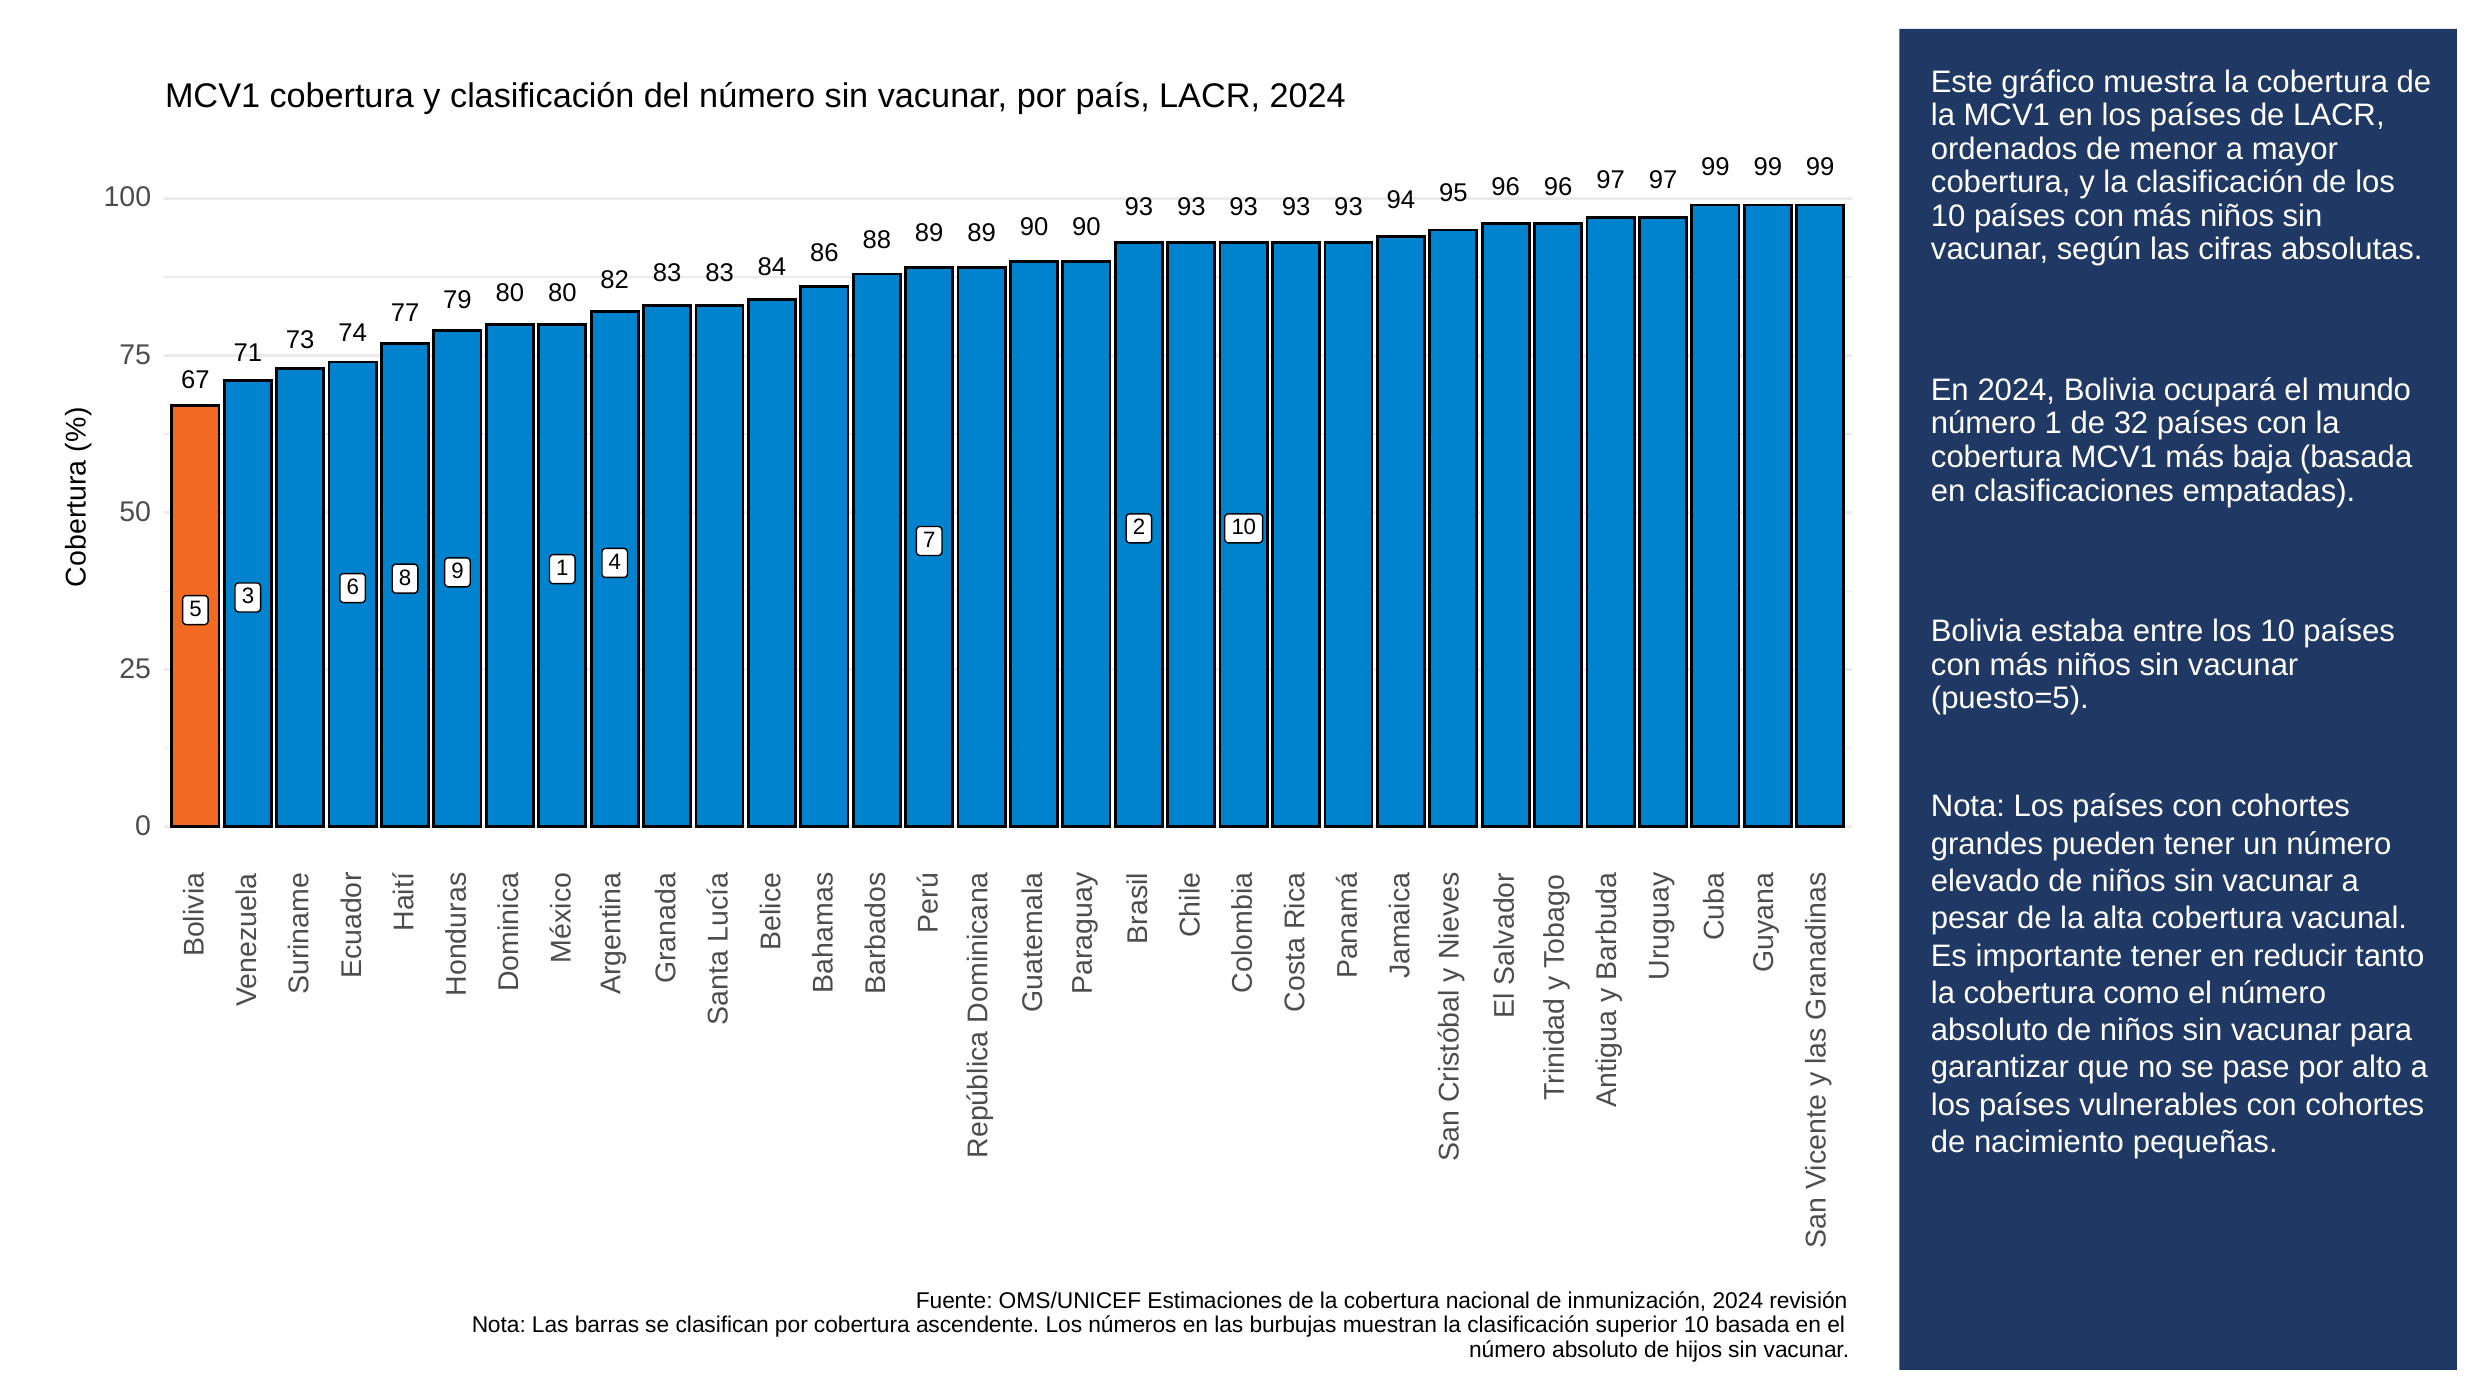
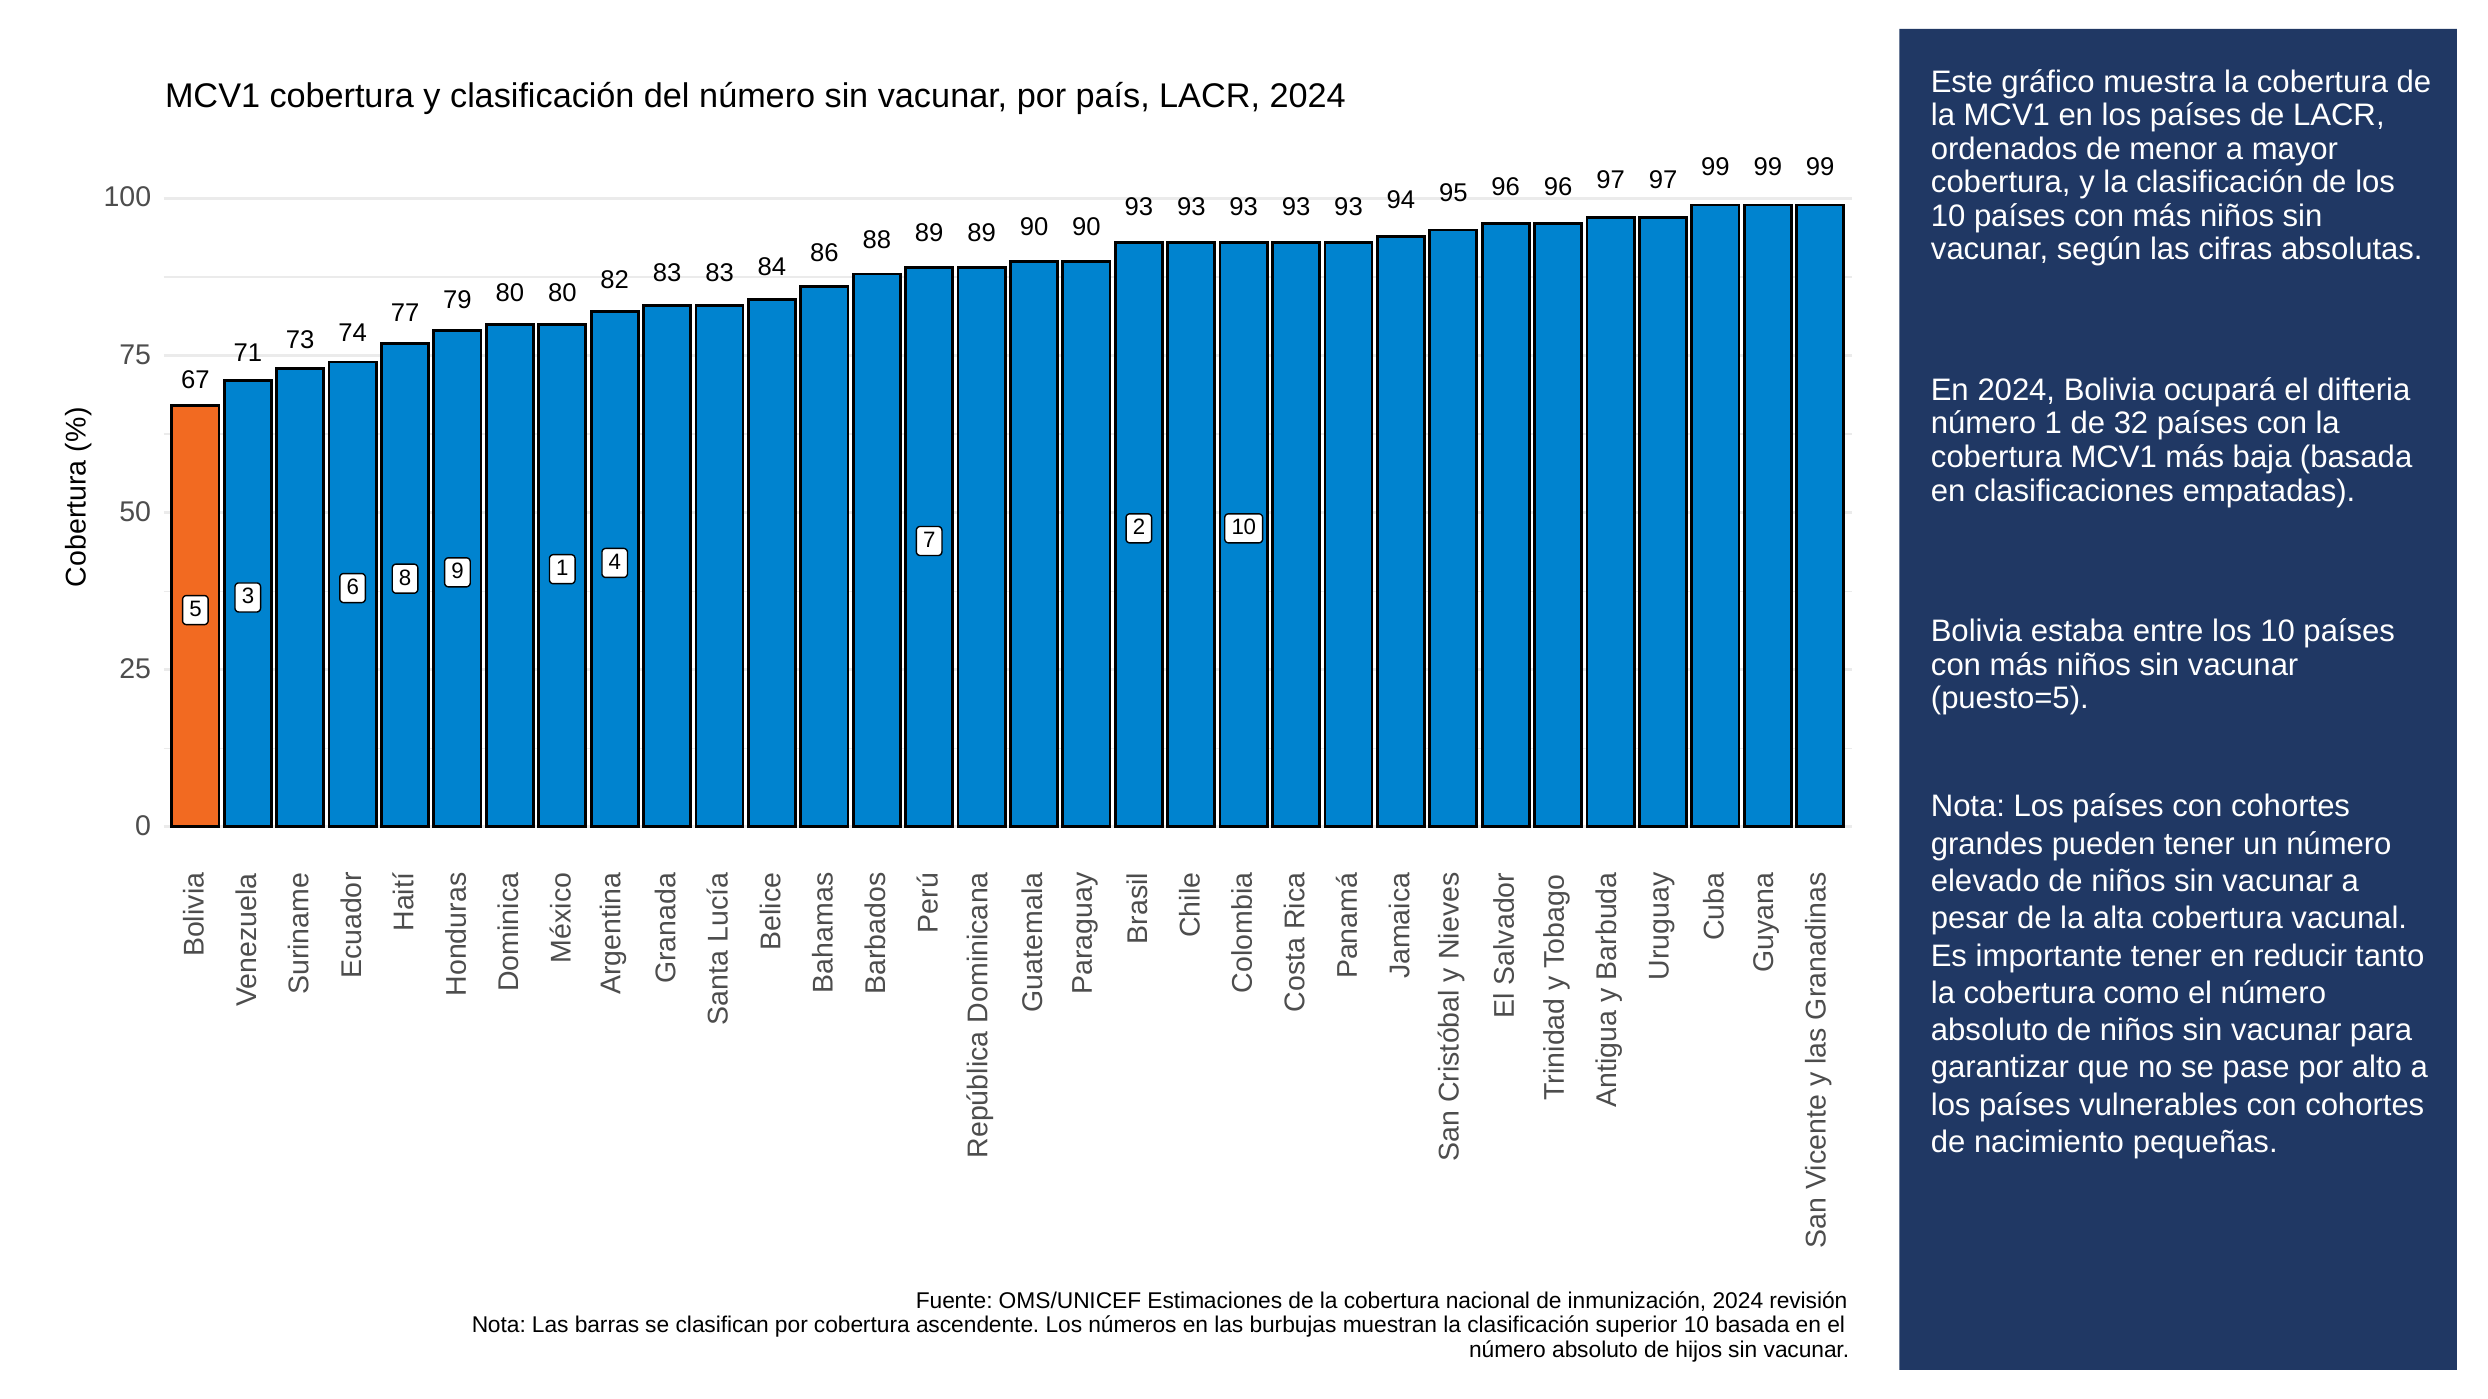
mundo: mundo -> difteria
